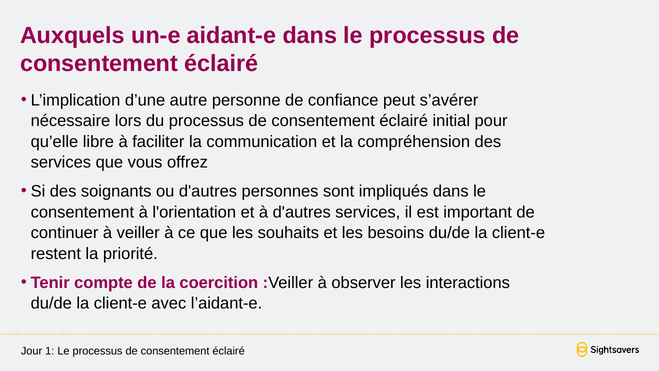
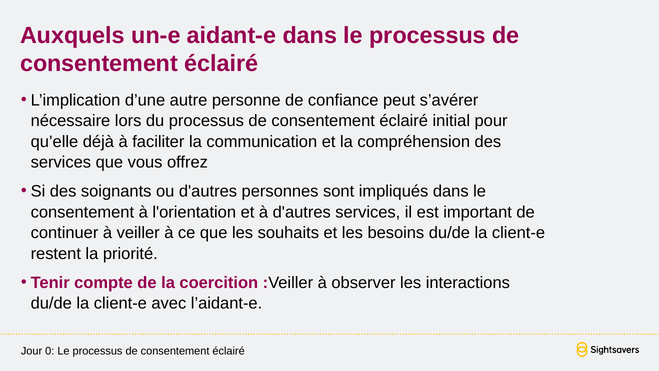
libre: libre -> déjà
1: 1 -> 0
